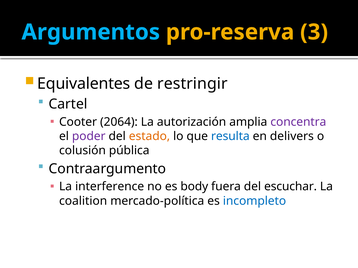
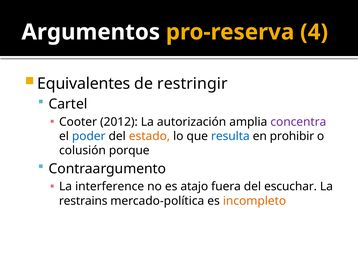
Argumentos colour: light blue -> white
3: 3 -> 4
2064: 2064 -> 2012
poder colour: purple -> blue
delivers: delivers -> prohibir
pública: pública -> porque
body: body -> atajo
coalition: coalition -> restrains
incompleto colour: blue -> orange
